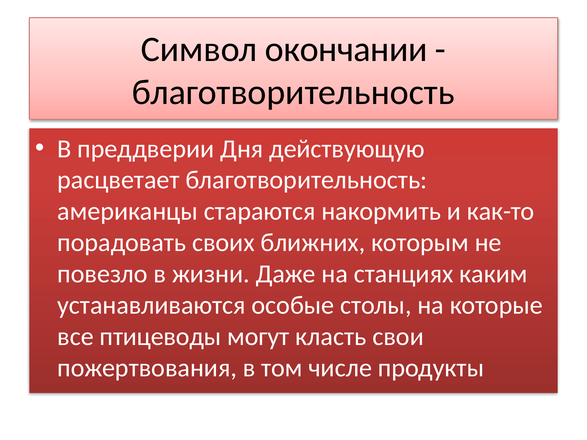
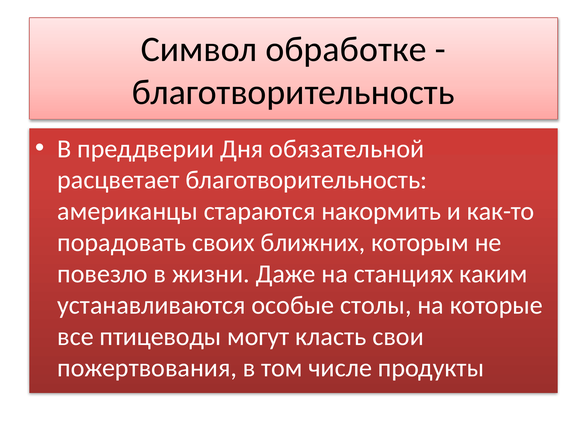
окончании: окончании -> обработке
действующую: действующую -> обязательной
